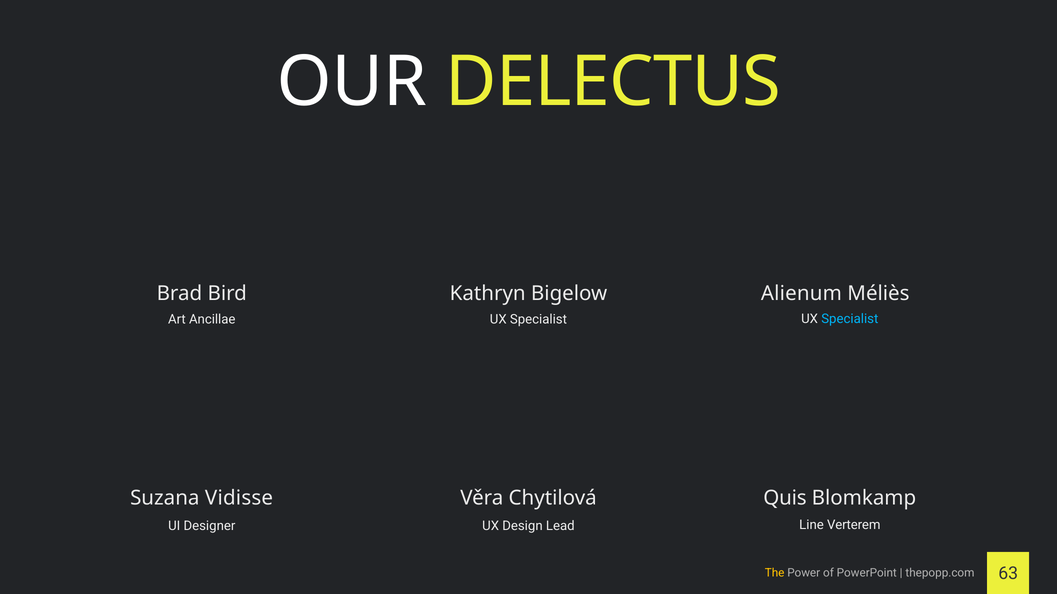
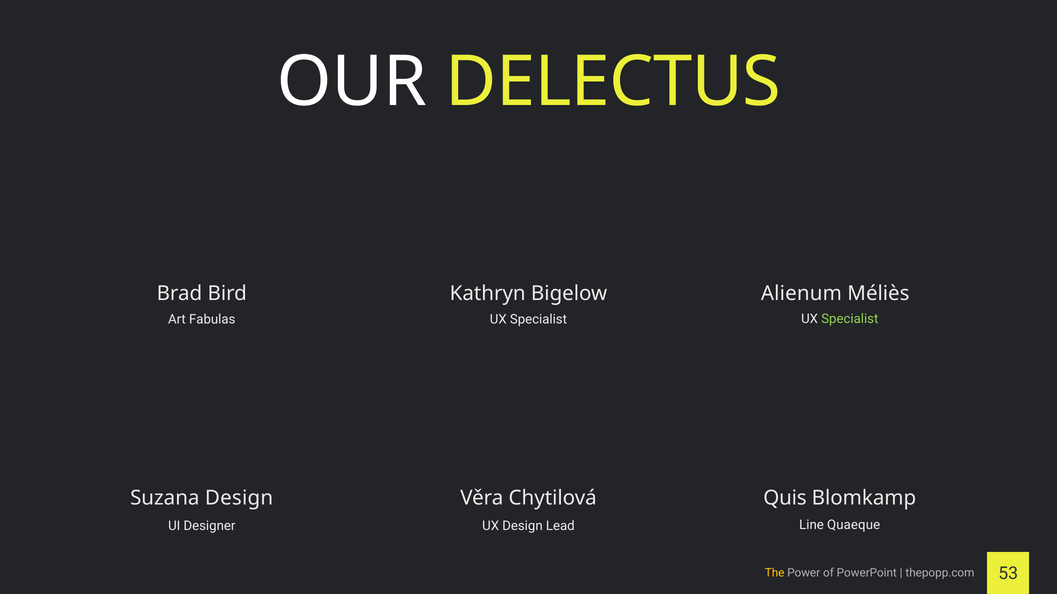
Ancillae: Ancillae -> Fabulas
Specialist at (850, 319) colour: light blue -> light green
Suzana Vidisse: Vidisse -> Design
Verterem: Verterem -> Quaeque
63: 63 -> 53
